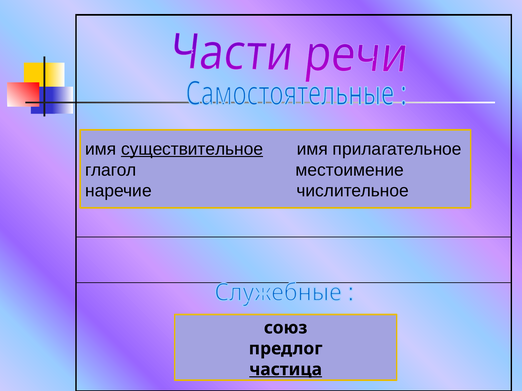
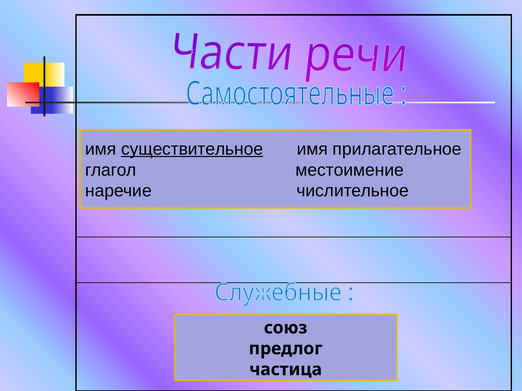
частица underline: present -> none
